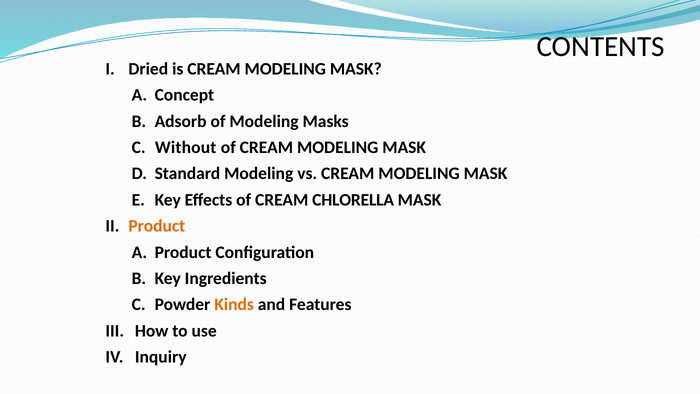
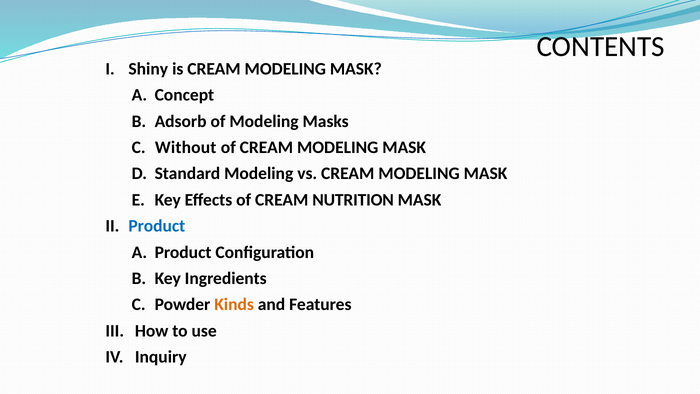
Dried: Dried -> Shiny
CHLORELLA: CHLORELLA -> NUTRITION
Product at (157, 226) colour: orange -> blue
